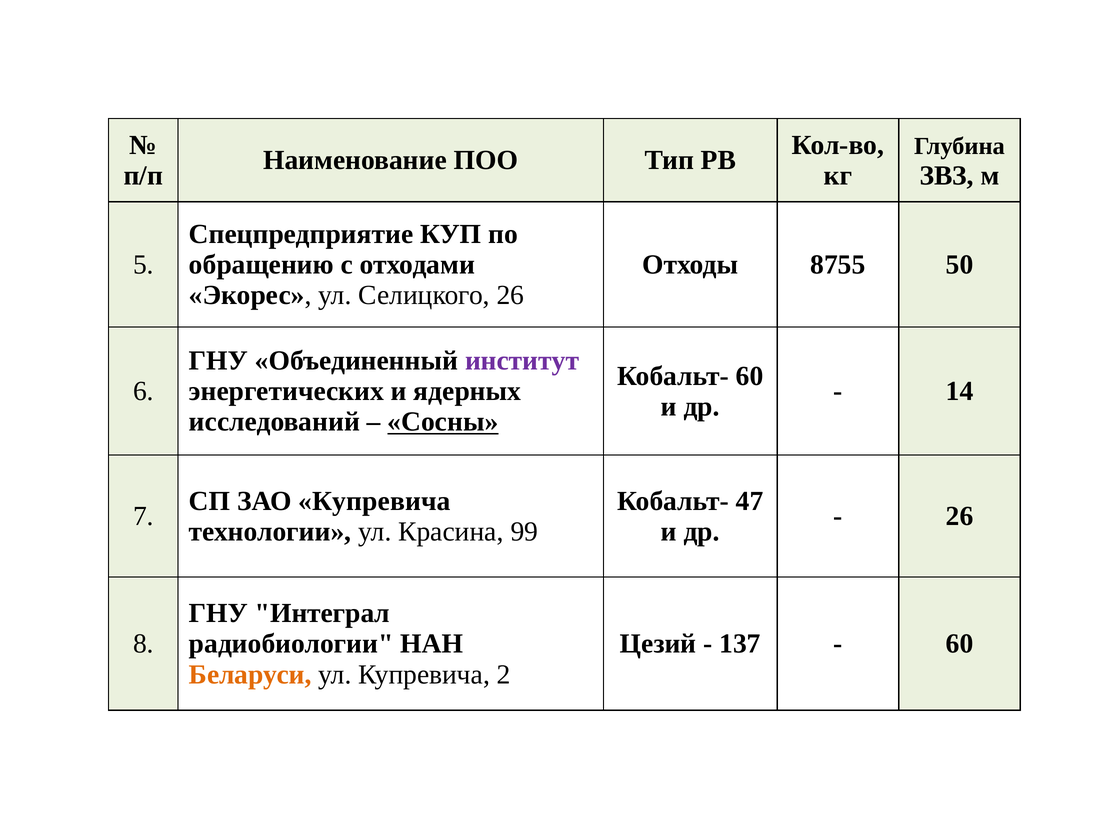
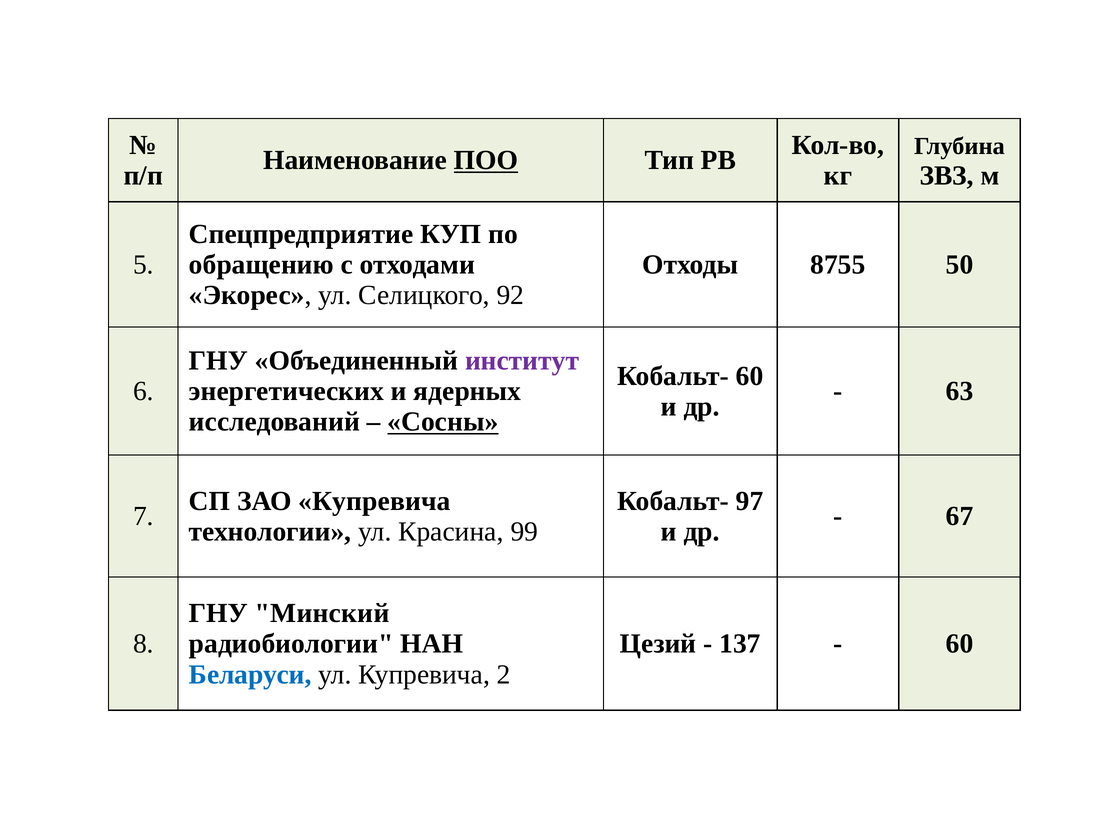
ПОО underline: none -> present
Селицкого 26: 26 -> 92
14: 14 -> 63
47: 47 -> 97
26 at (960, 516): 26 -> 67
Интеграл: Интеграл -> Минский
Беларуси colour: orange -> blue
